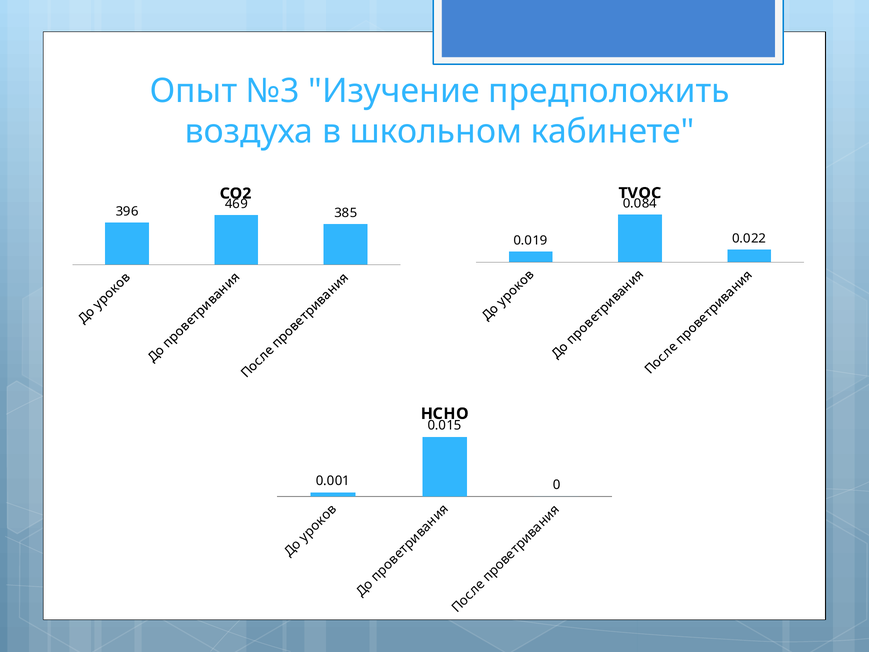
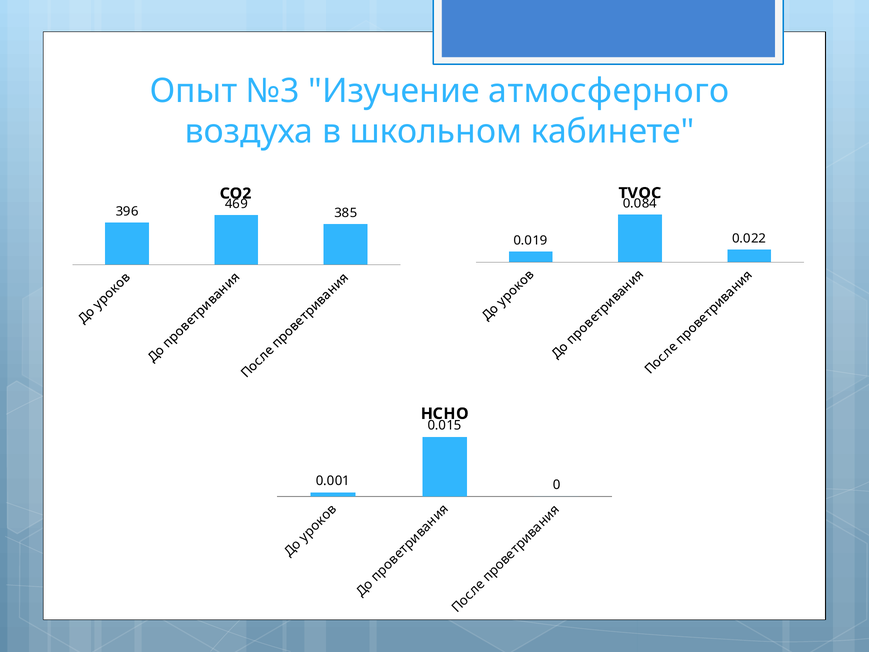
предположить: предположить -> атмосферного
